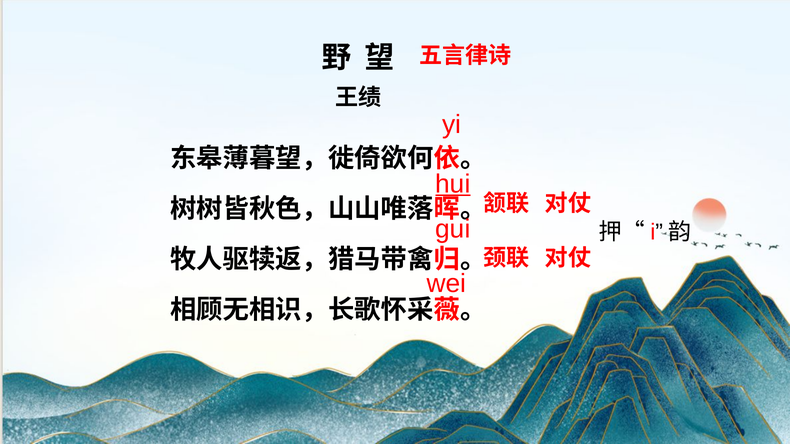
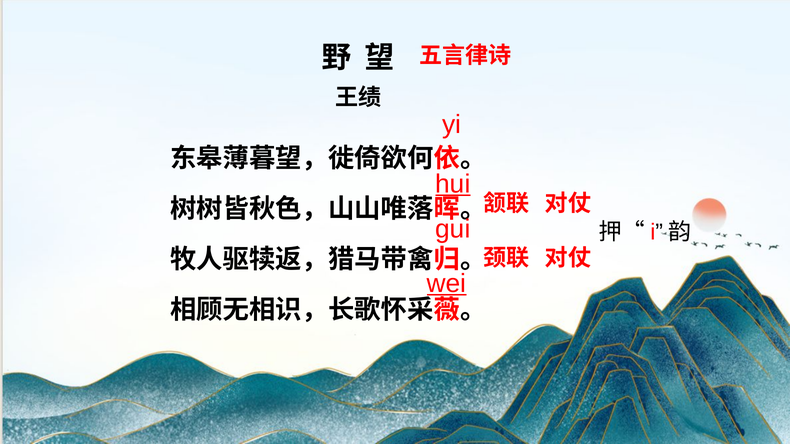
wei underline: none -> present
